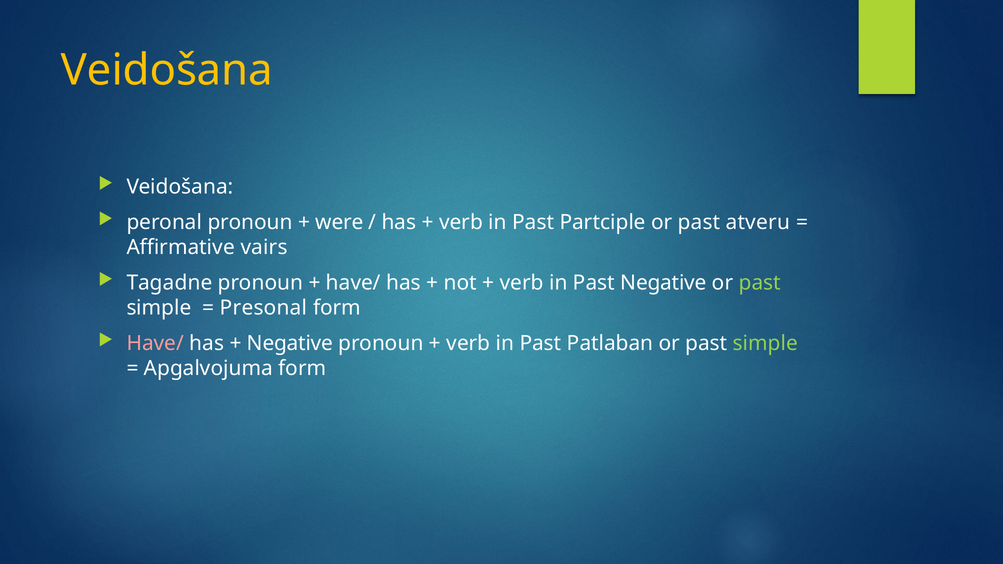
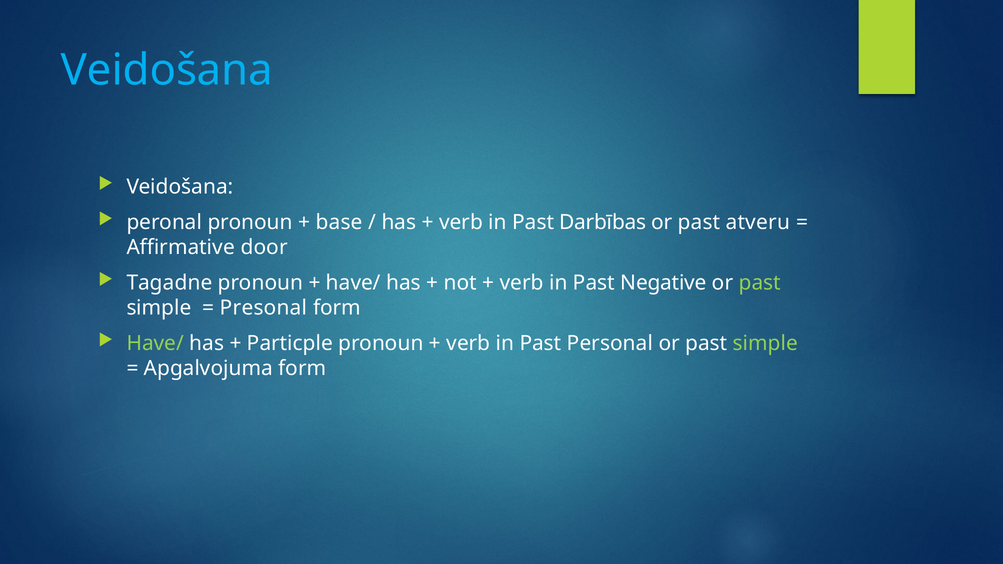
Veidošana at (167, 70) colour: yellow -> light blue
were: were -> base
Partciple: Partciple -> Darbības
vairs: vairs -> door
Have/ at (155, 343) colour: pink -> light green
Negative at (290, 343): Negative -> Particple
Patlaban: Patlaban -> Personal
